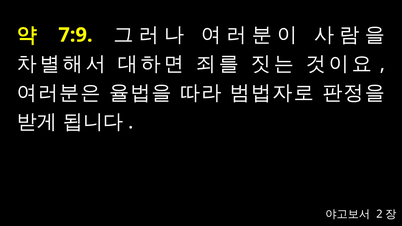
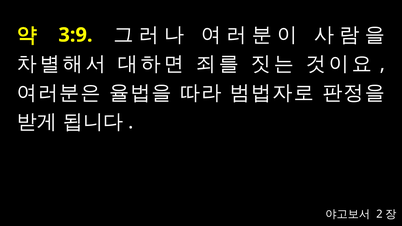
7:9: 7:9 -> 3:9
